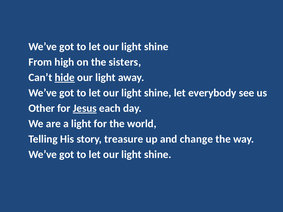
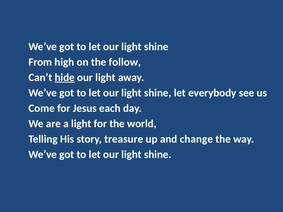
sisters: sisters -> follow
Other: Other -> Come
Jesus underline: present -> none
